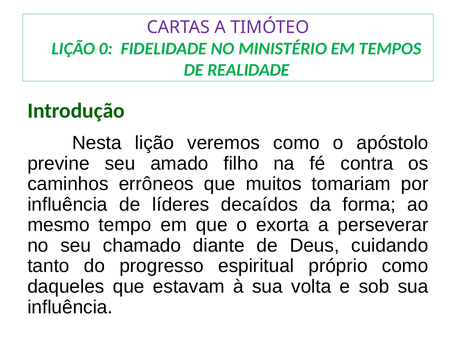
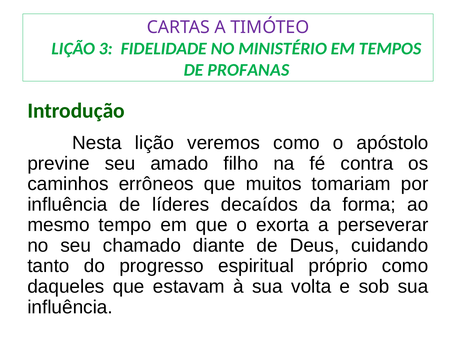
0: 0 -> 3
REALIDADE: REALIDADE -> PROFANAS
